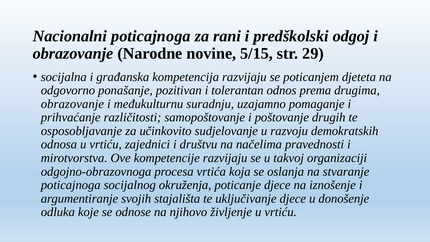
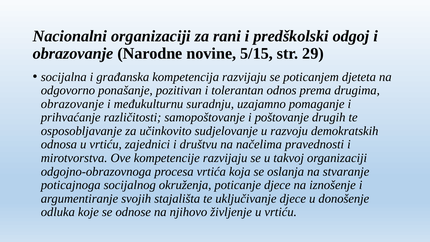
Nacionalni poticajnoga: poticajnoga -> organizaciji
